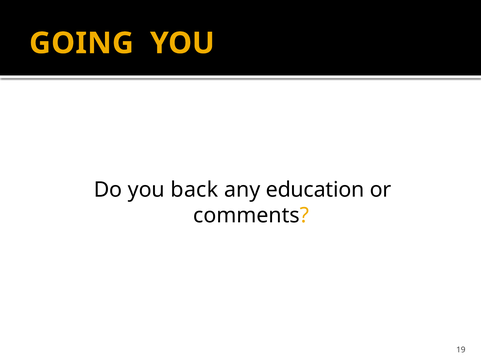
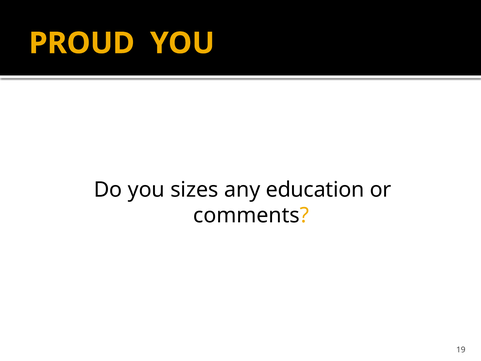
GOING: GOING -> PROUD
back: back -> sizes
